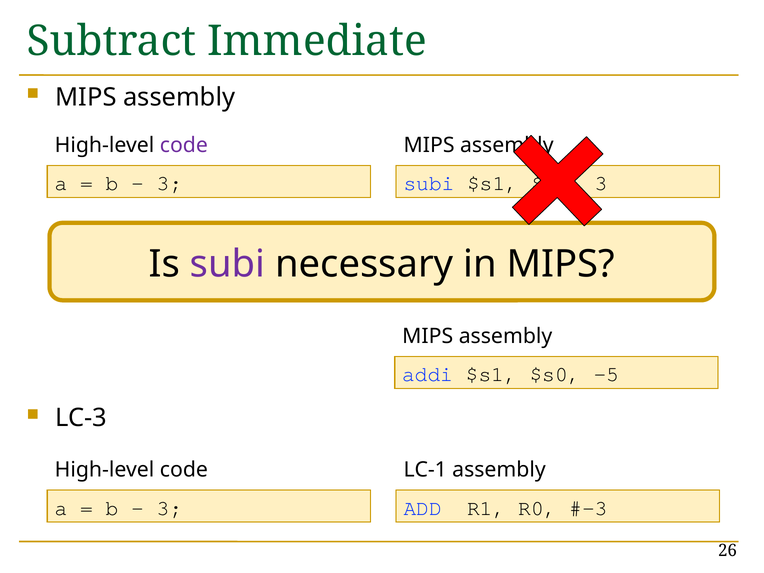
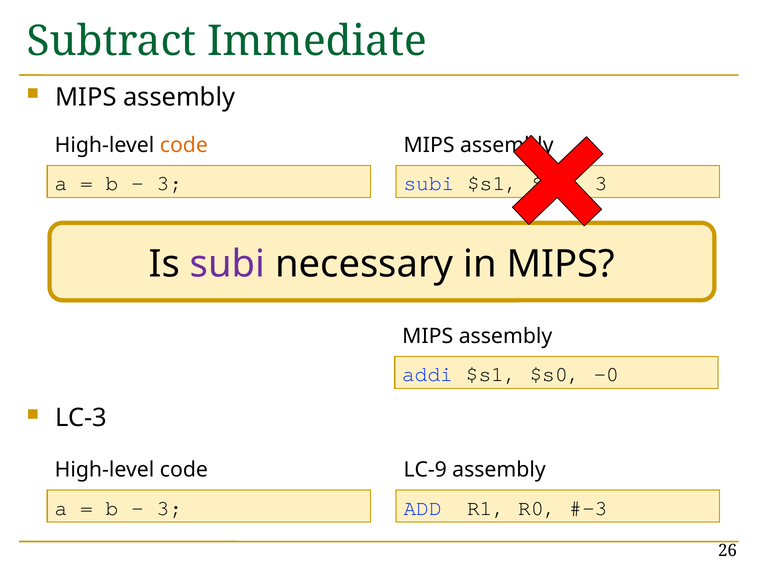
code at (184, 145) colour: purple -> orange
-5: -5 -> -0
LC-1: LC-1 -> LC-9
